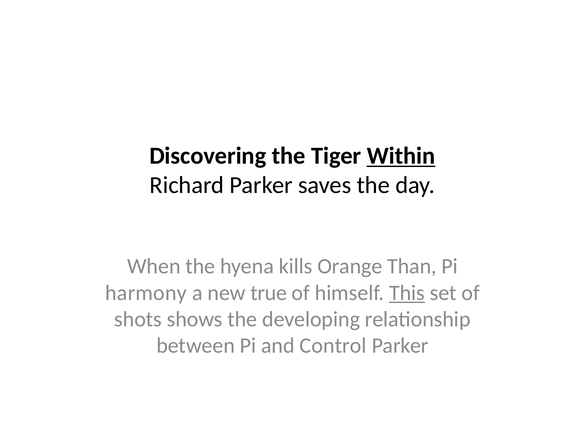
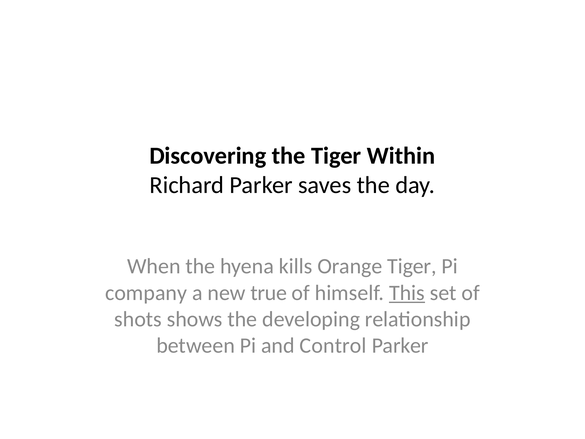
Within underline: present -> none
Orange Than: Than -> Tiger
harmony: harmony -> company
